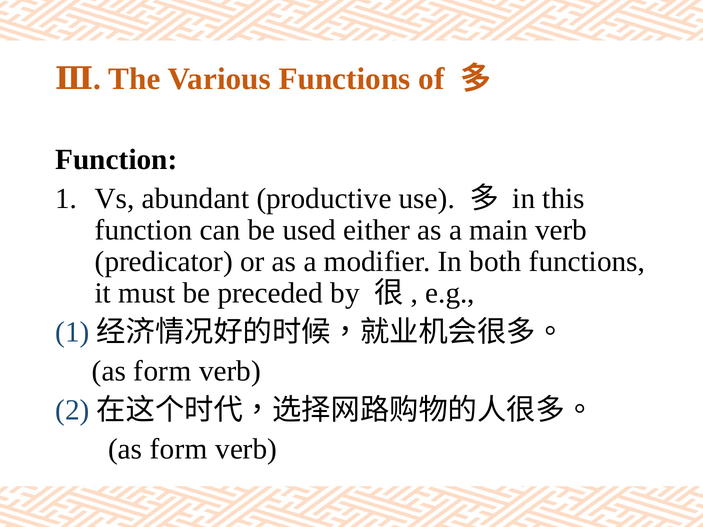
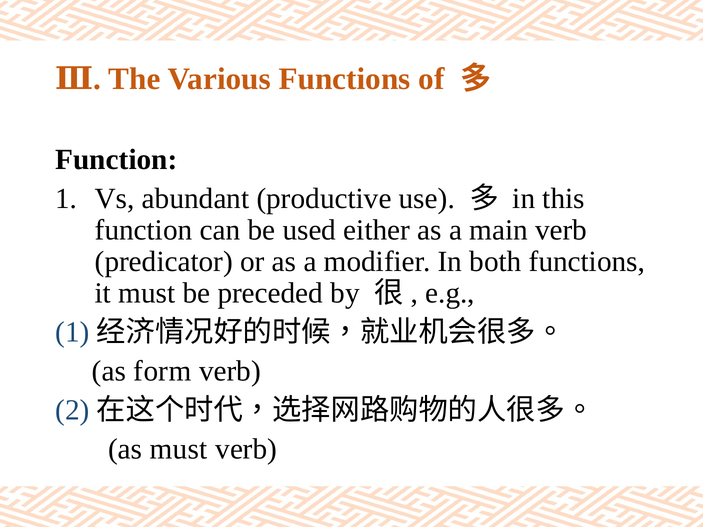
form at (179, 449): form -> must
